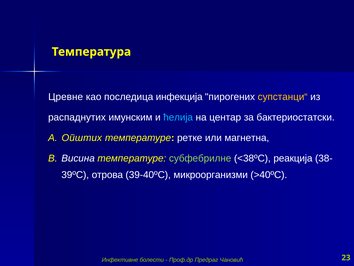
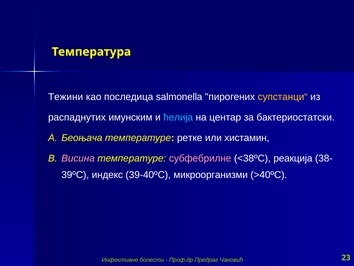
Цревне: Цревне -> Тежини
инфекција: инфекција -> salmonella
Општих: Општих -> Беоњача
магнетна: магнетна -> хистамин
Висина colour: white -> pink
субфебрилне colour: light green -> pink
отрова: отрова -> индекс
